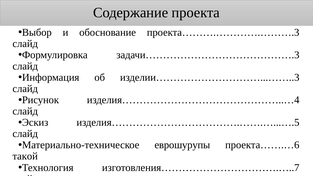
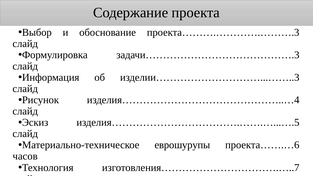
такой: такой -> часов
